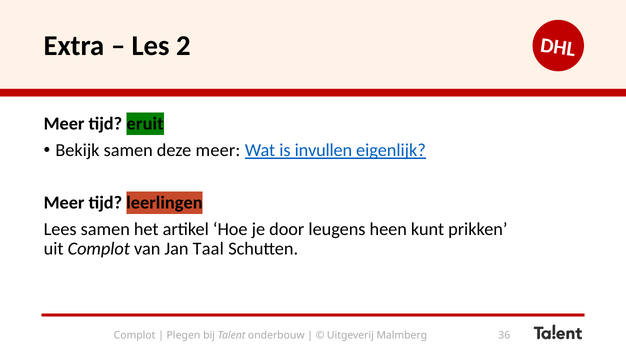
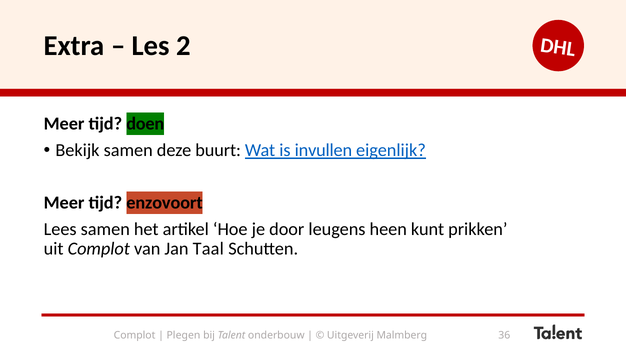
eruit: eruit -> doen
deze meer: meer -> buurt
leerlingen: leerlingen -> enzovoort
